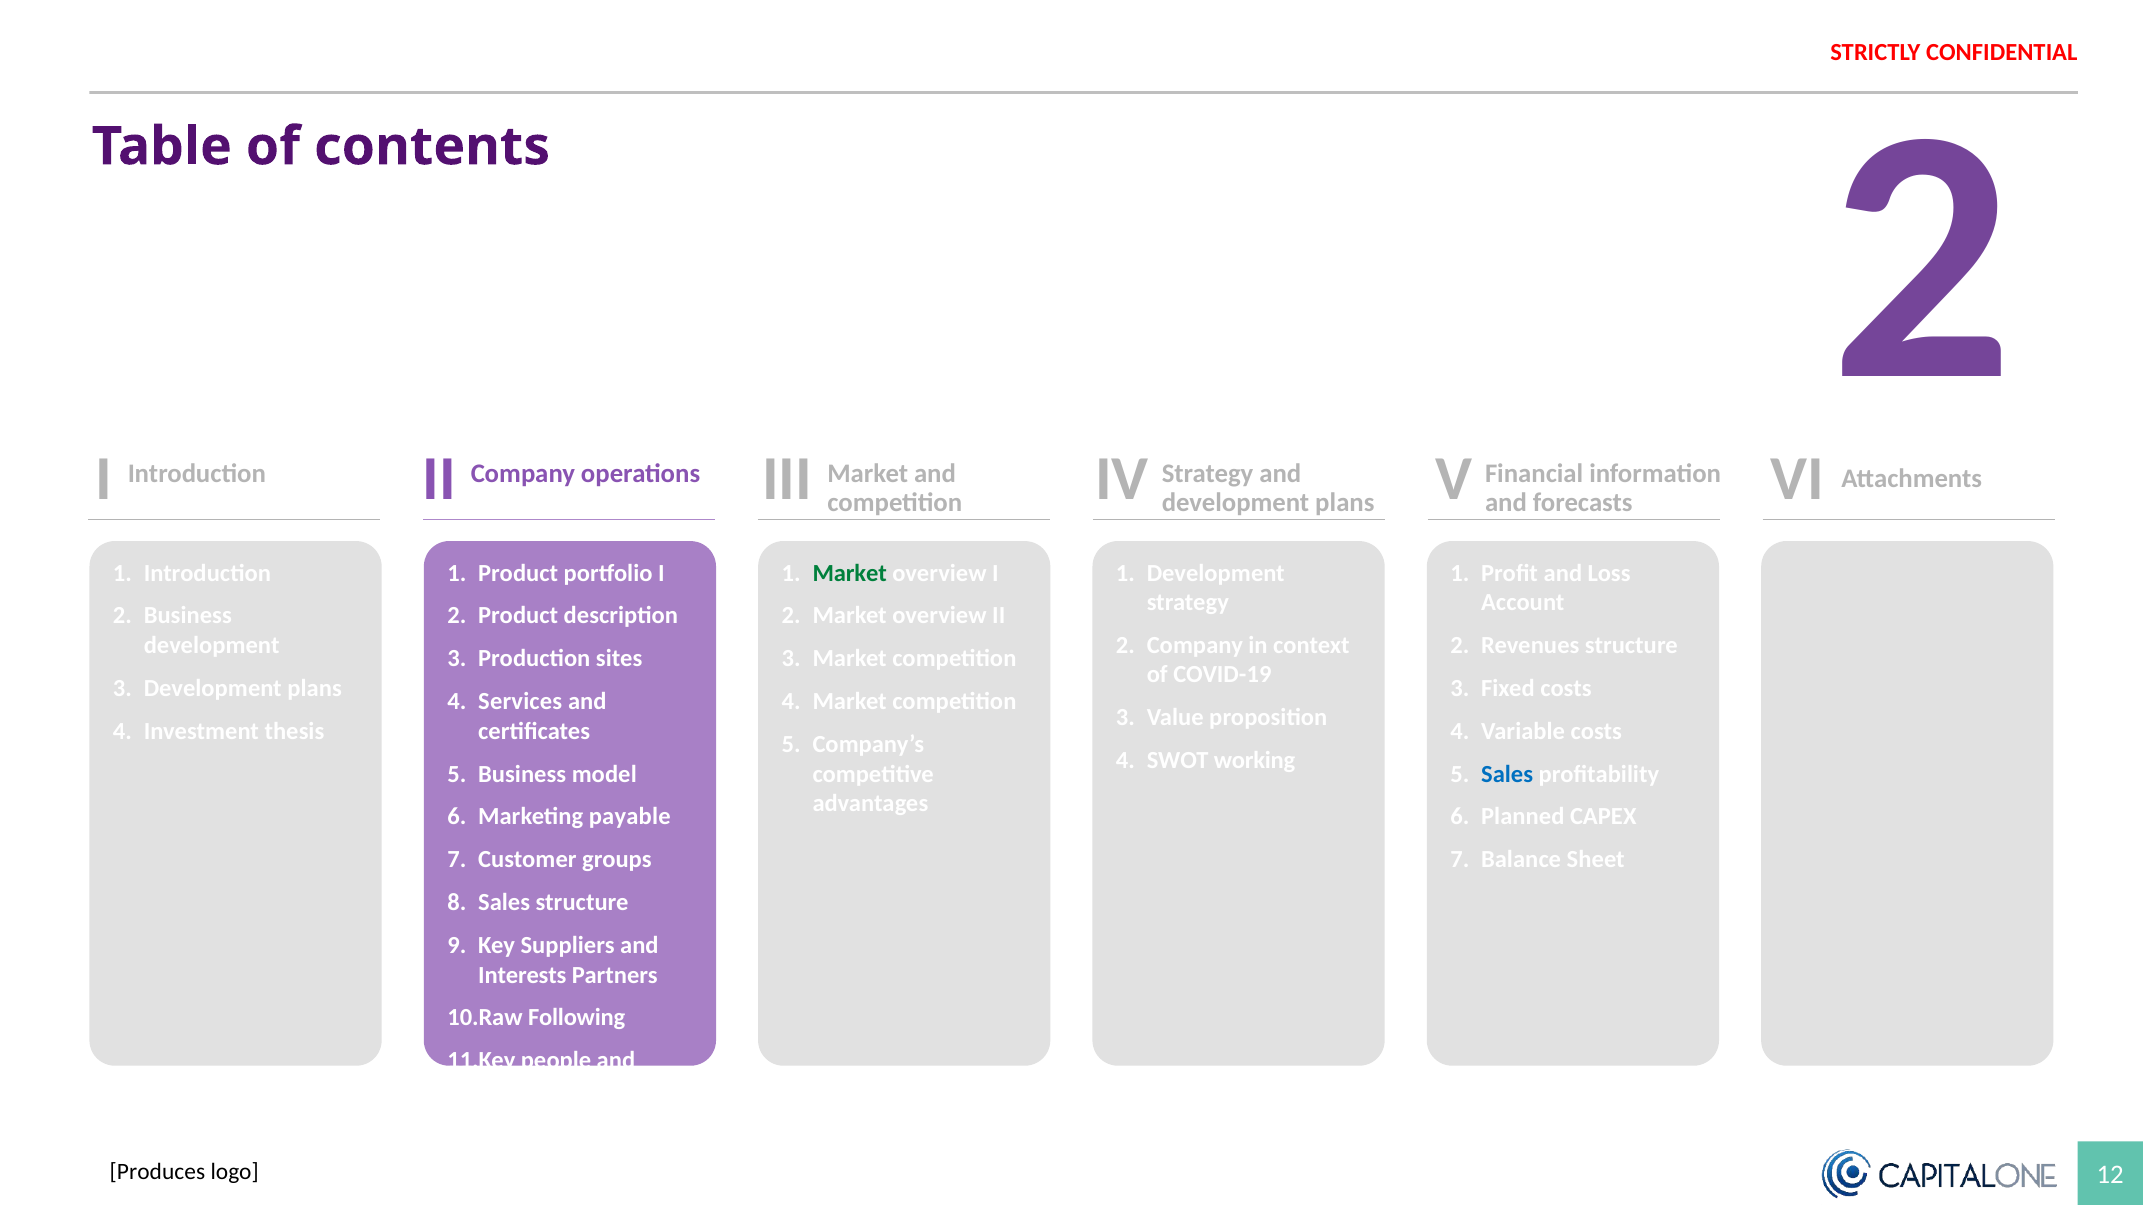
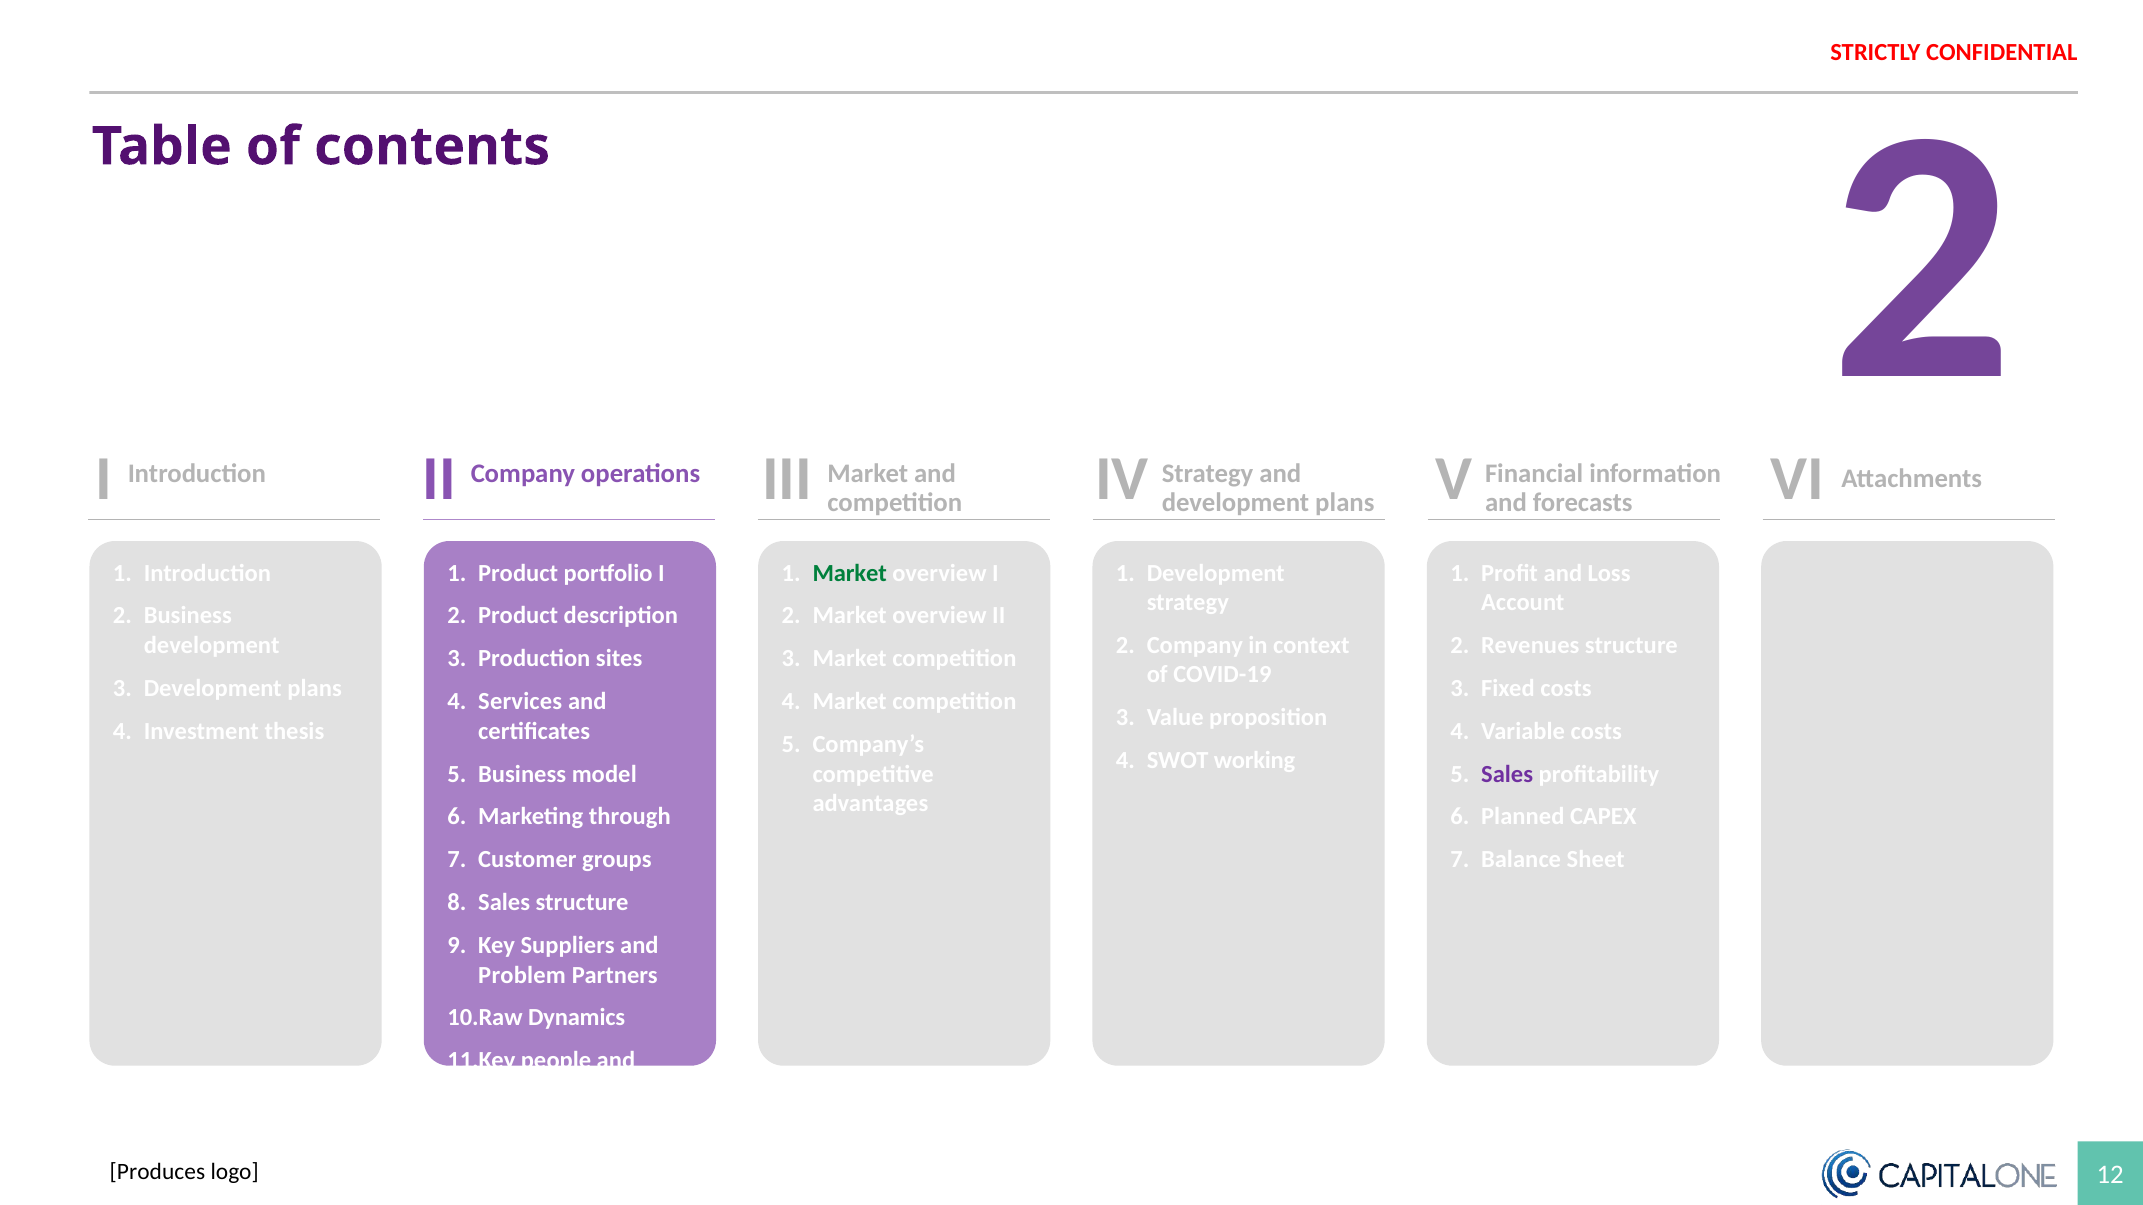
Sales at (1507, 774) colour: blue -> purple
payable: payable -> through
Interests: Interests -> Problem
Following: Following -> Dynamics
